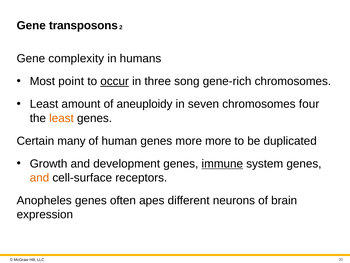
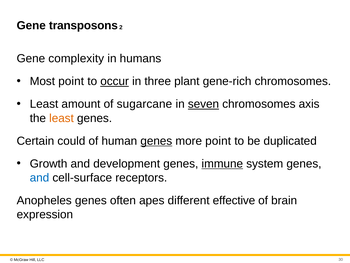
song: song -> plant
aneuploidy: aneuploidy -> sugarcane
seven underline: none -> present
four: four -> axis
many: many -> could
genes at (156, 141) underline: none -> present
more more: more -> point
and at (39, 177) colour: orange -> blue
neurons: neurons -> effective
